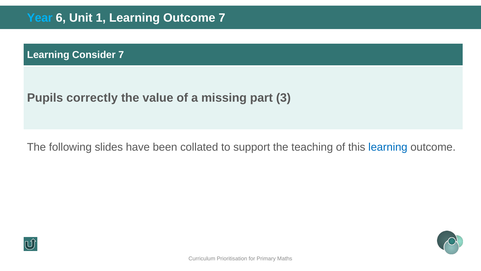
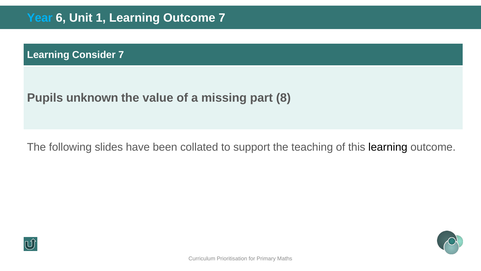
correctly: correctly -> unknown
3: 3 -> 8
learning at (388, 147) colour: blue -> black
